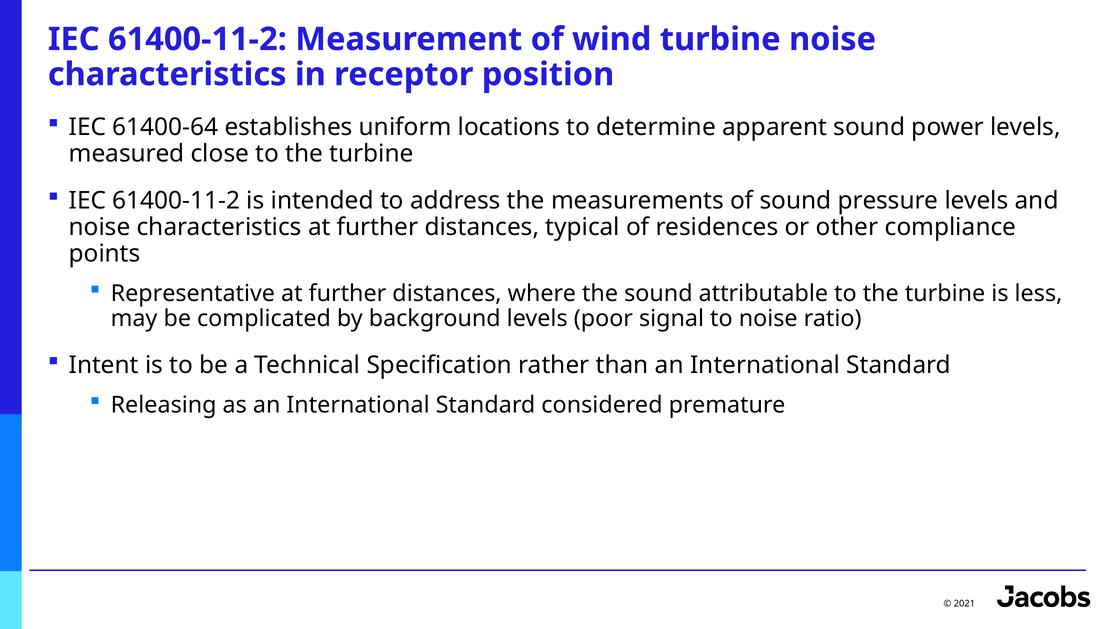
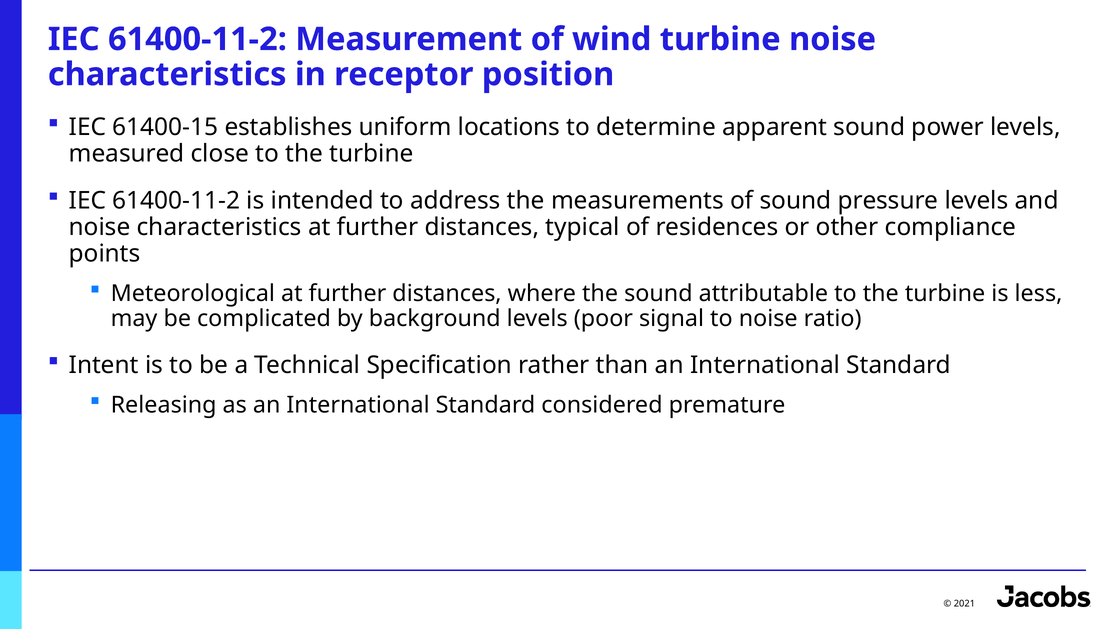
61400-64: 61400-64 -> 61400-15
Representative: Representative -> Meteorological
